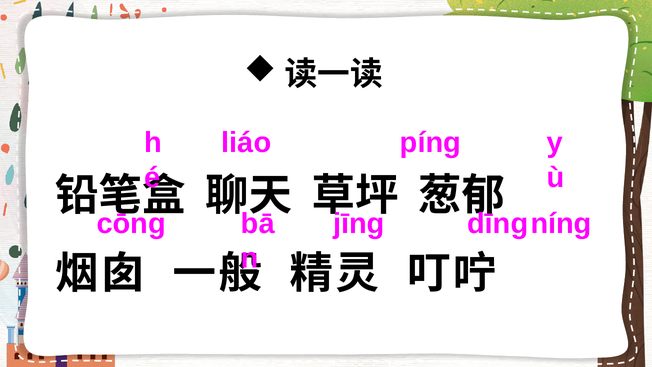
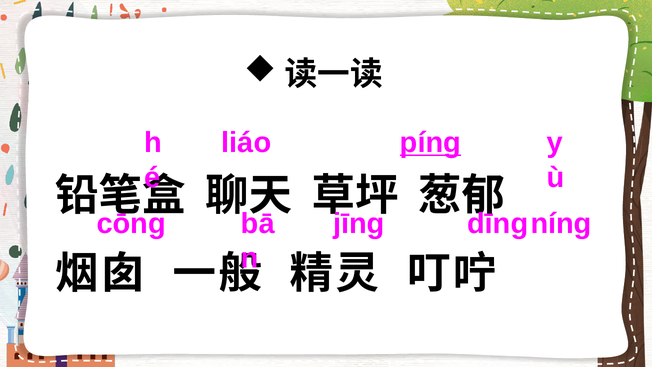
pínɡ underline: none -> present
